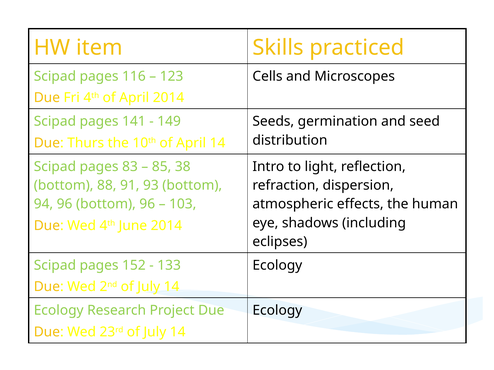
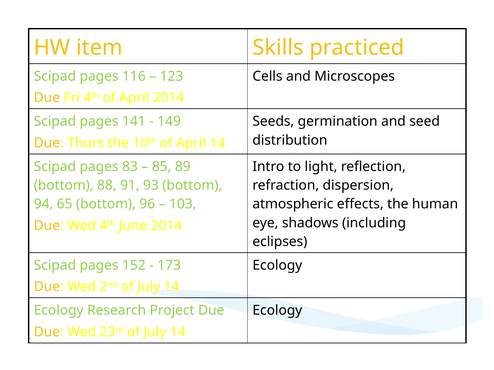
38: 38 -> 89
94 96: 96 -> 65
133: 133 -> 173
